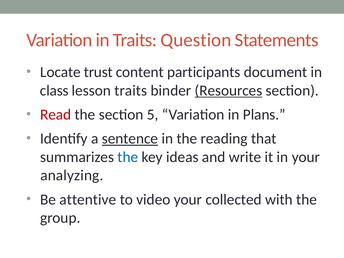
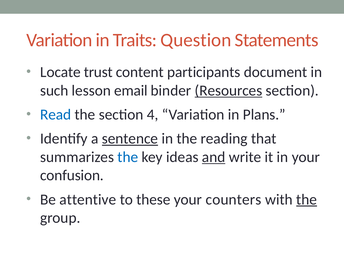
class: class -> such
lesson traits: traits -> email
Read colour: red -> blue
5: 5 -> 4
and underline: none -> present
analyzing: analyzing -> confusion
video: video -> these
collected: collected -> counters
the at (307, 199) underline: none -> present
